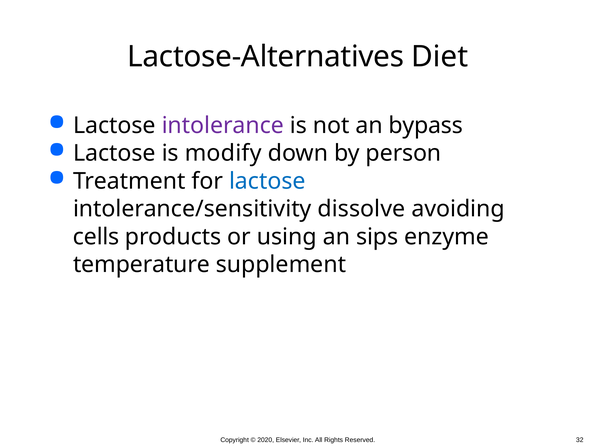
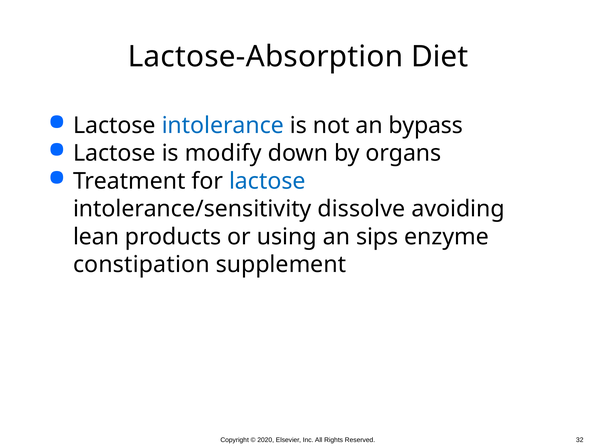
Lactose-Alternatives: Lactose-Alternatives -> Lactose-Absorption
intolerance colour: purple -> blue
person: person -> organs
cells: cells -> lean
temperature: temperature -> constipation
